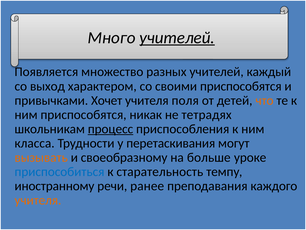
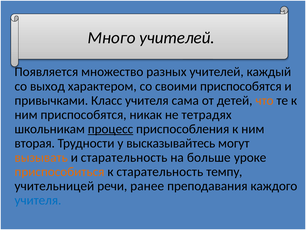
учителей at (177, 38) underline: present -> none
Хочет: Хочет -> Класс
поля: поля -> сама
класса: класса -> вторая
перетаскивания: перетаскивания -> высказывайтесь
и своеобразному: своеобразному -> старательность
приспособиться colour: blue -> orange
иностранному: иностранному -> учительницей
учителя at (38, 200) colour: orange -> blue
